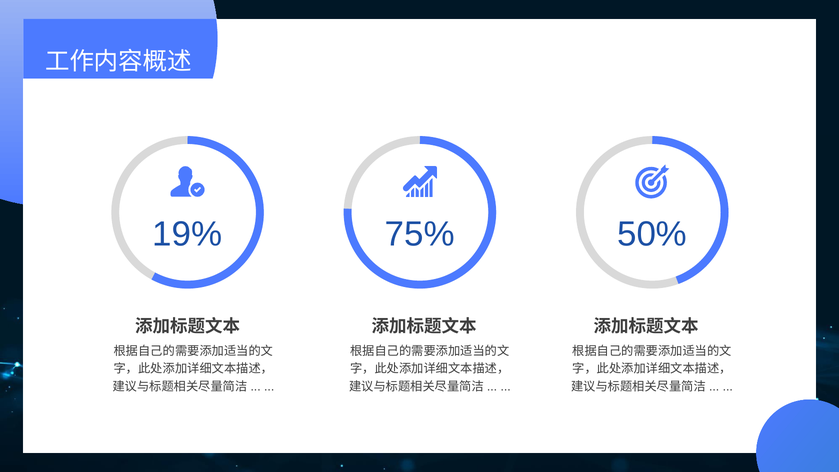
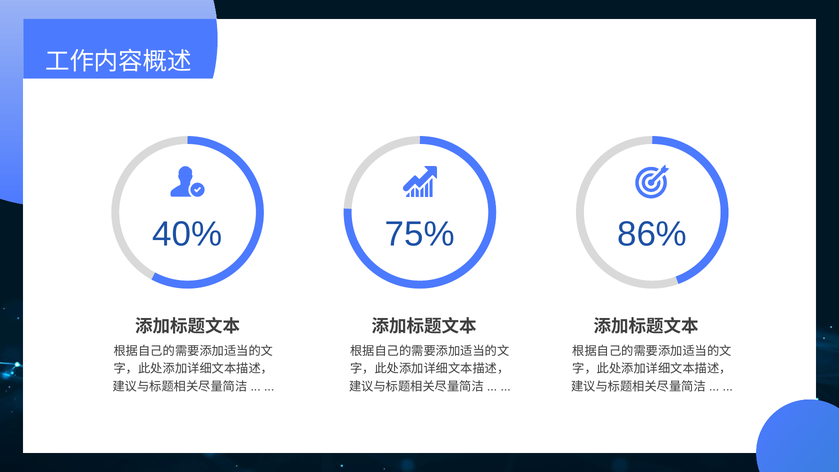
19%: 19% -> 40%
50%: 50% -> 86%
